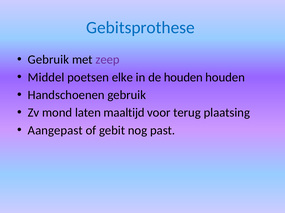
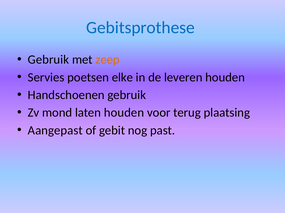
zeep colour: purple -> orange
Middel: Middel -> Servies
de houden: houden -> leveren
laten maaltijd: maaltijd -> houden
